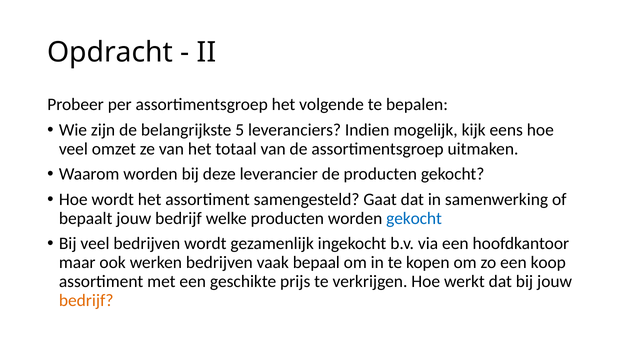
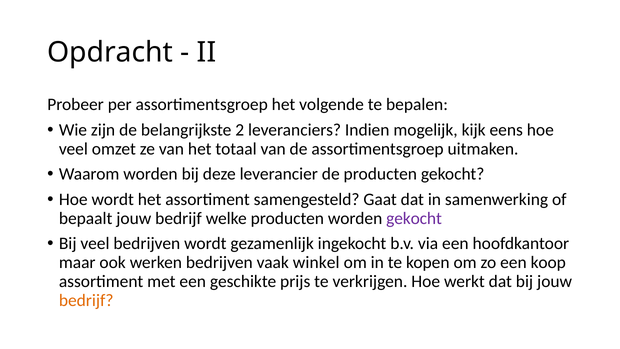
5: 5 -> 2
gekocht at (414, 218) colour: blue -> purple
bepaal: bepaal -> winkel
